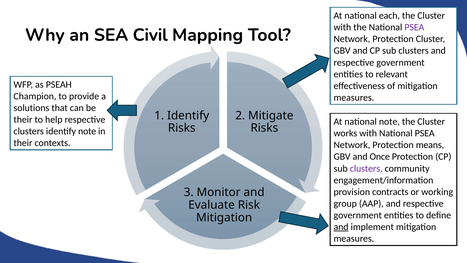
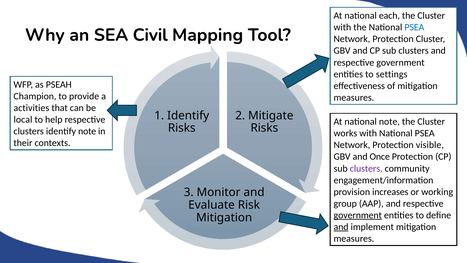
PSEA at (414, 27) colour: purple -> blue
relevant: relevant -> settings
solutions: solutions -> activities
their at (23, 119): their -> local
means: means -> visible
contracts: contracts -> increases
government at (358, 215) underline: none -> present
